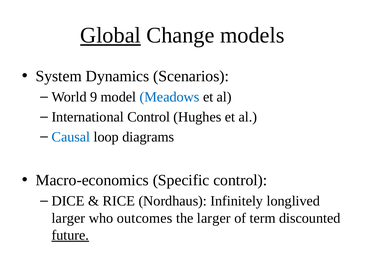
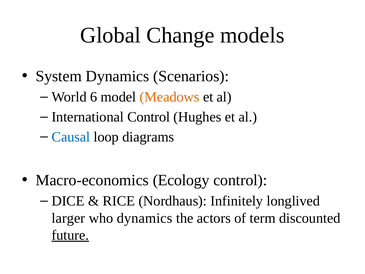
Global underline: present -> none
9: 9 -> 6
Meadows colour: blue -> orange
Specific: Specific -> Ecology
who outcomes: outcomes -> dynamics
the larger: larger -> actors
